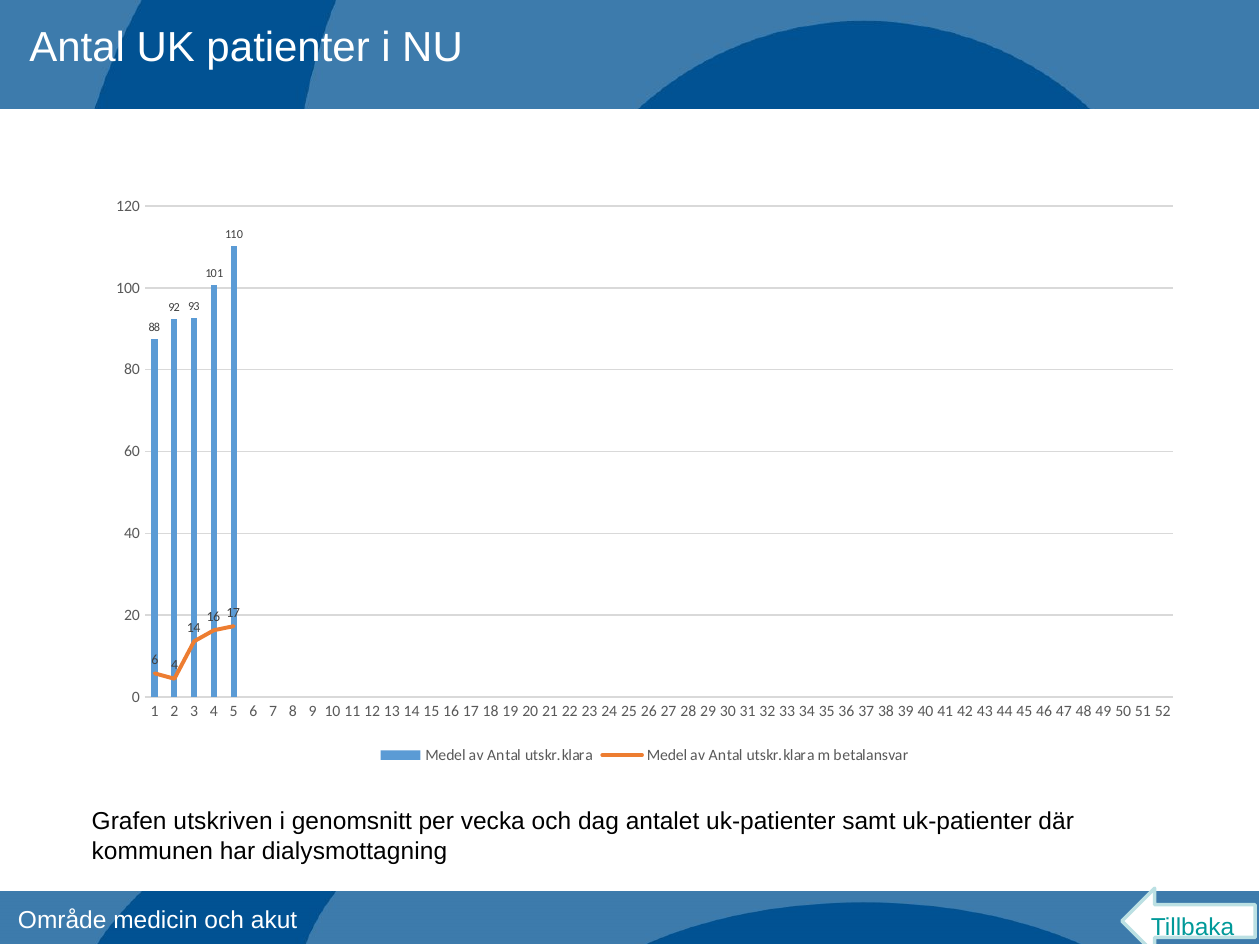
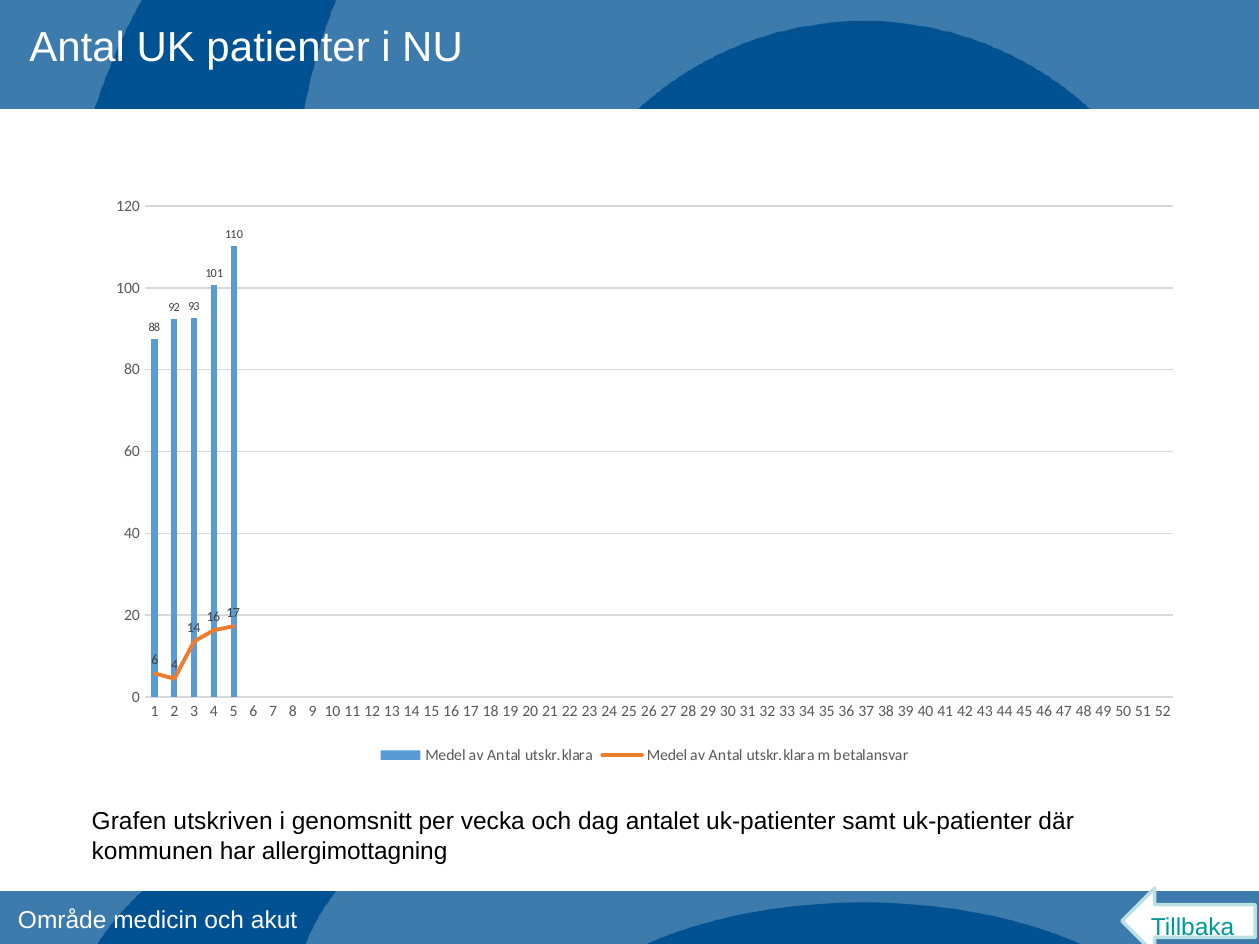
dialysmottagning: dialysmottagning -> allergimottagning
